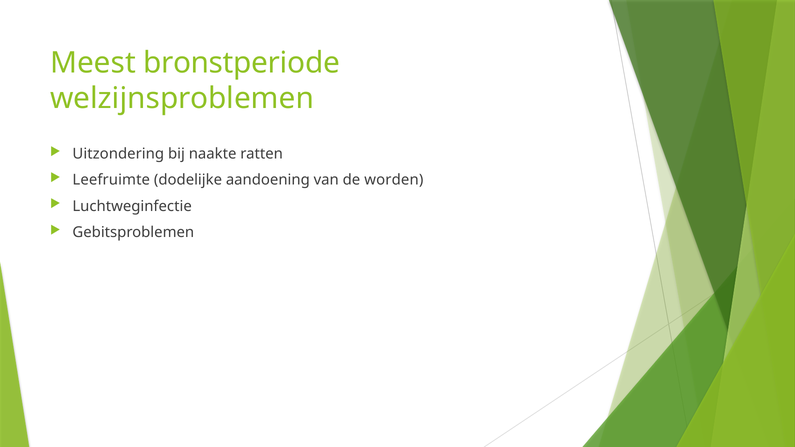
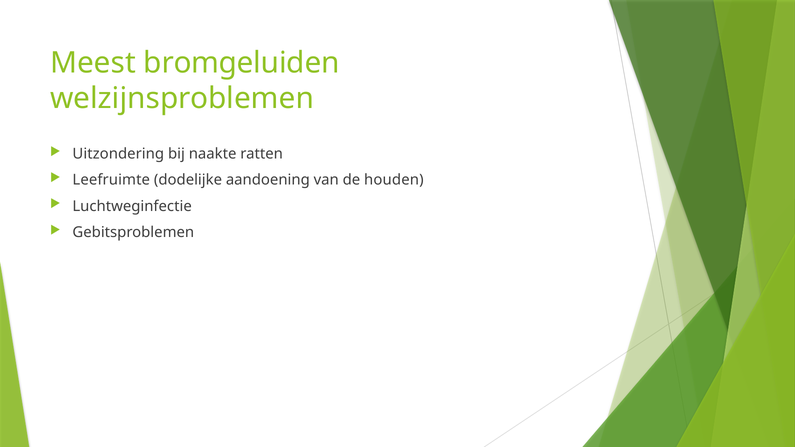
bronstperiode: bronstperiode -> bromgeluiden
worden: worden -> houden
